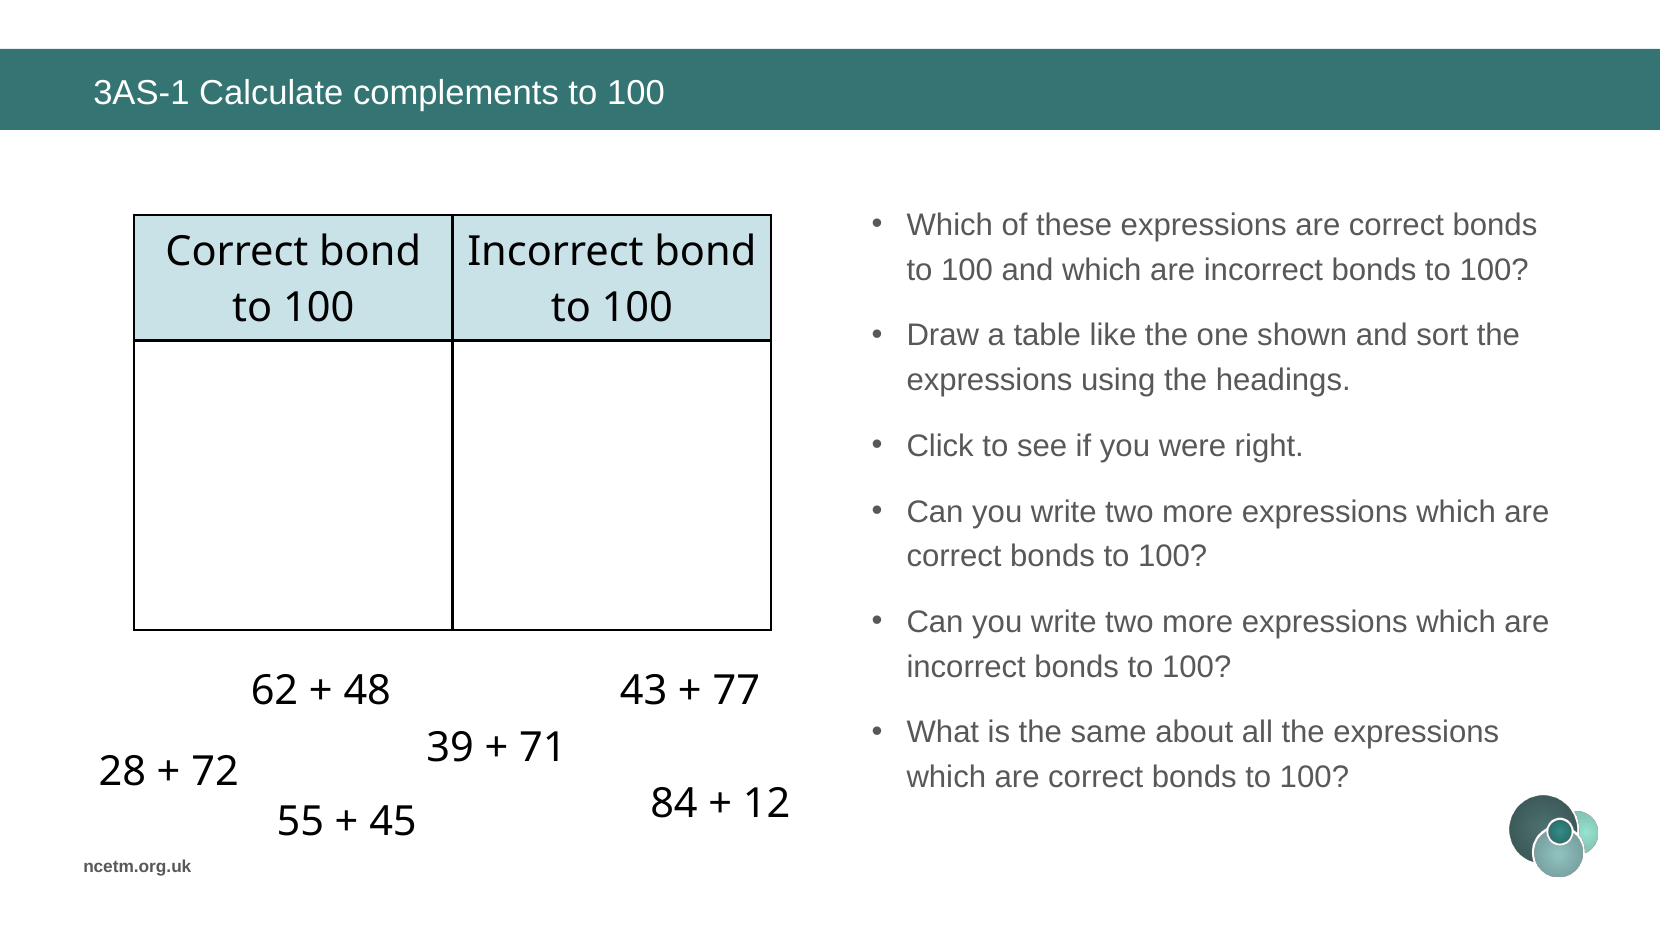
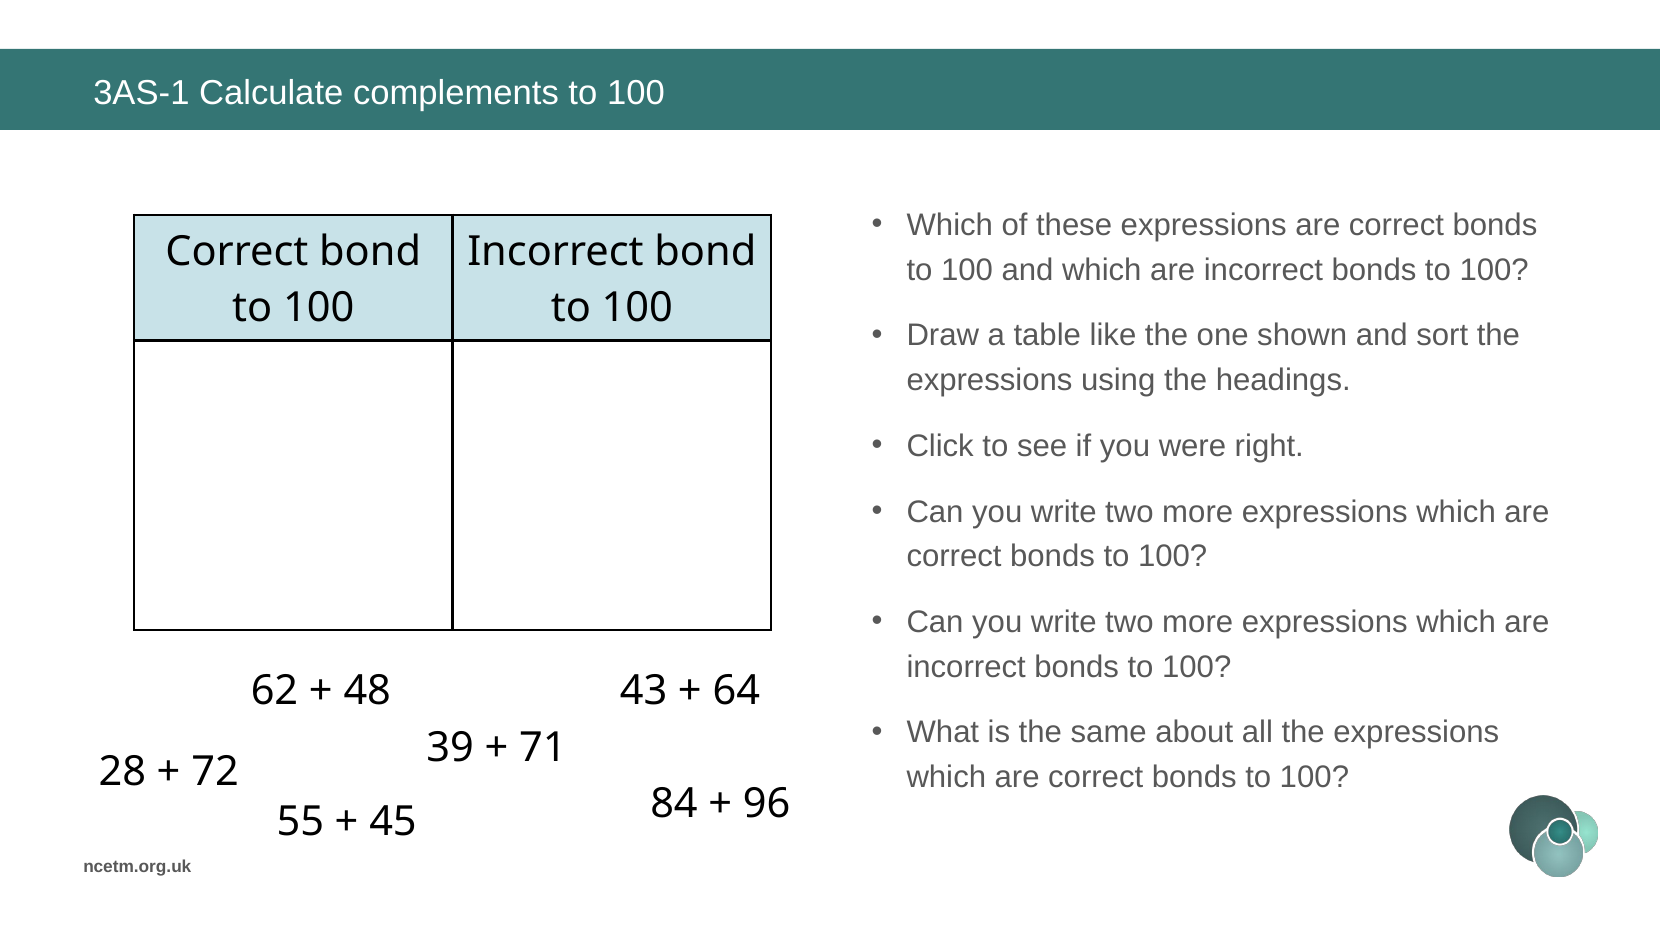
77: 77 -> 64
12: 12 -> 96
